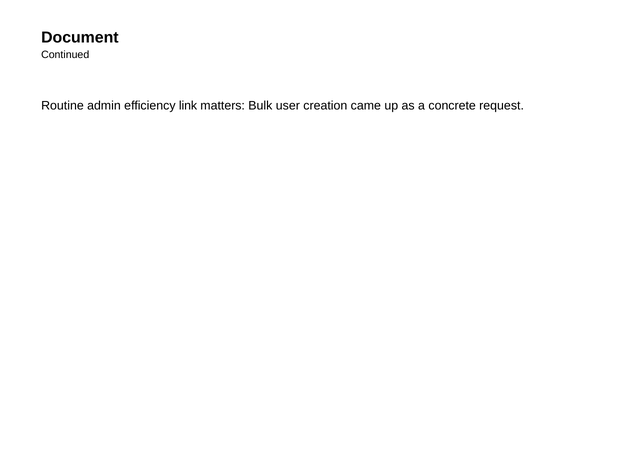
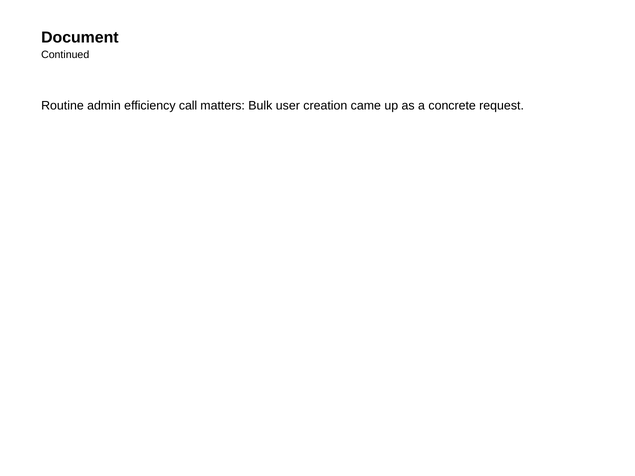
link: link -> call
